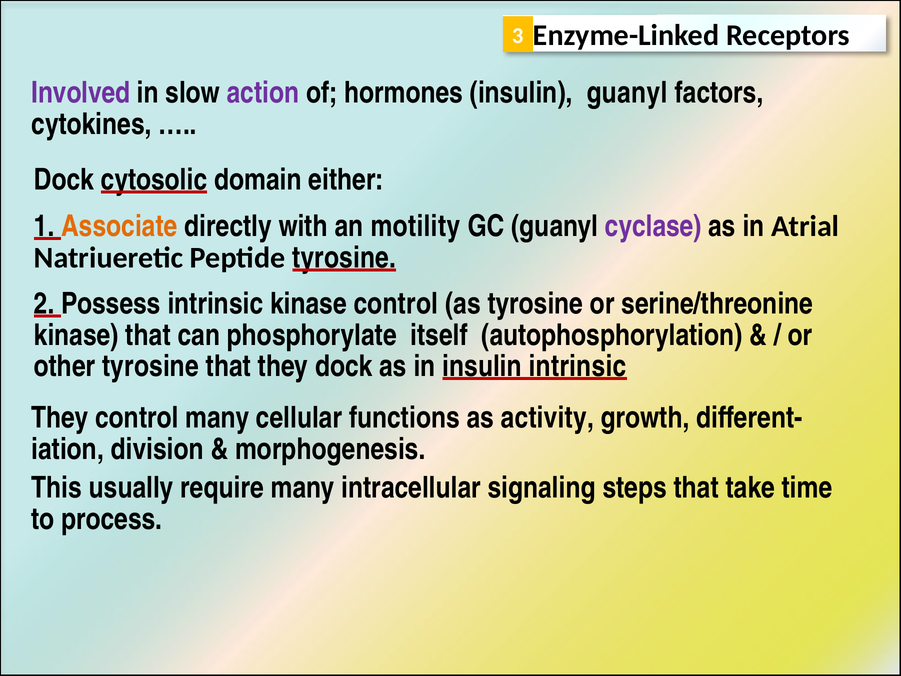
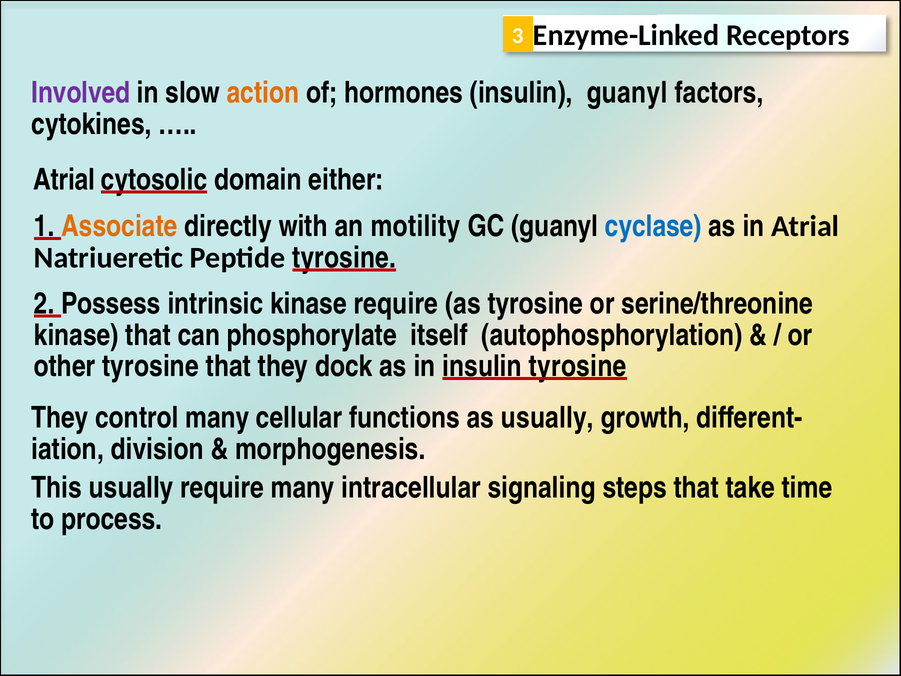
action colour: purple -> orange
Dock at (64, 180): Dock -> Atrial
cyclase colour: purple -> blue
kinase control: control -> require
insulin intrinsic: intrinsic -> tyrosine
as activity: activity -> usually
